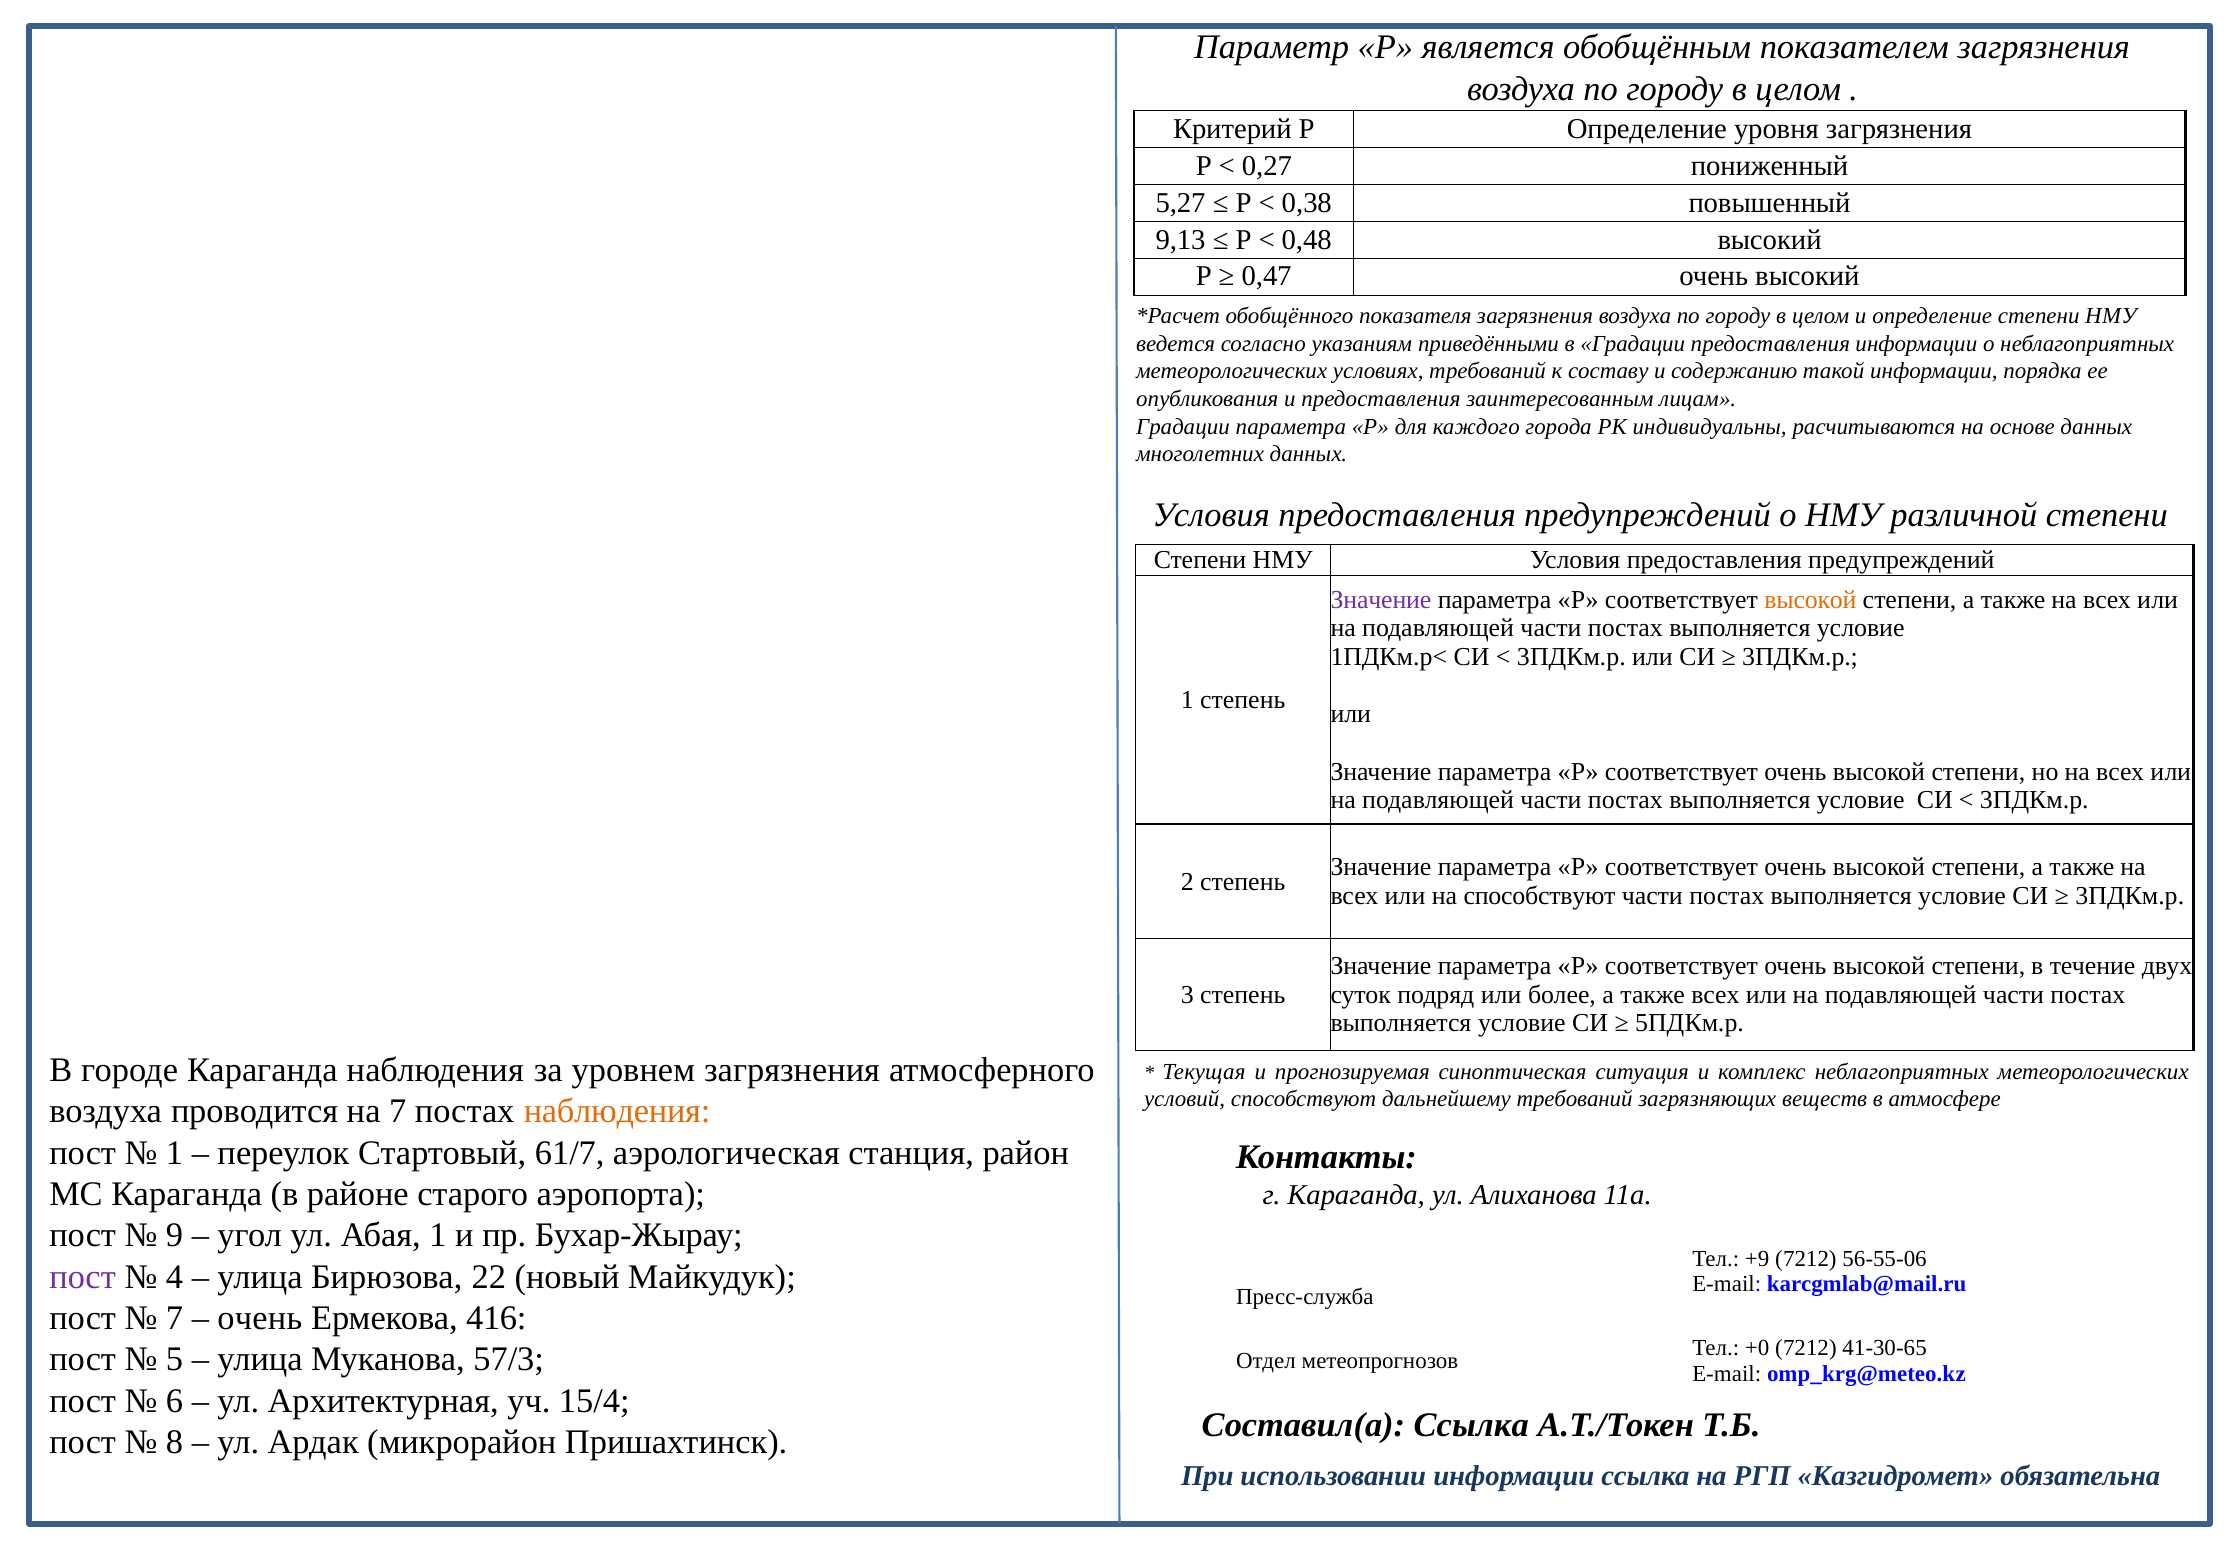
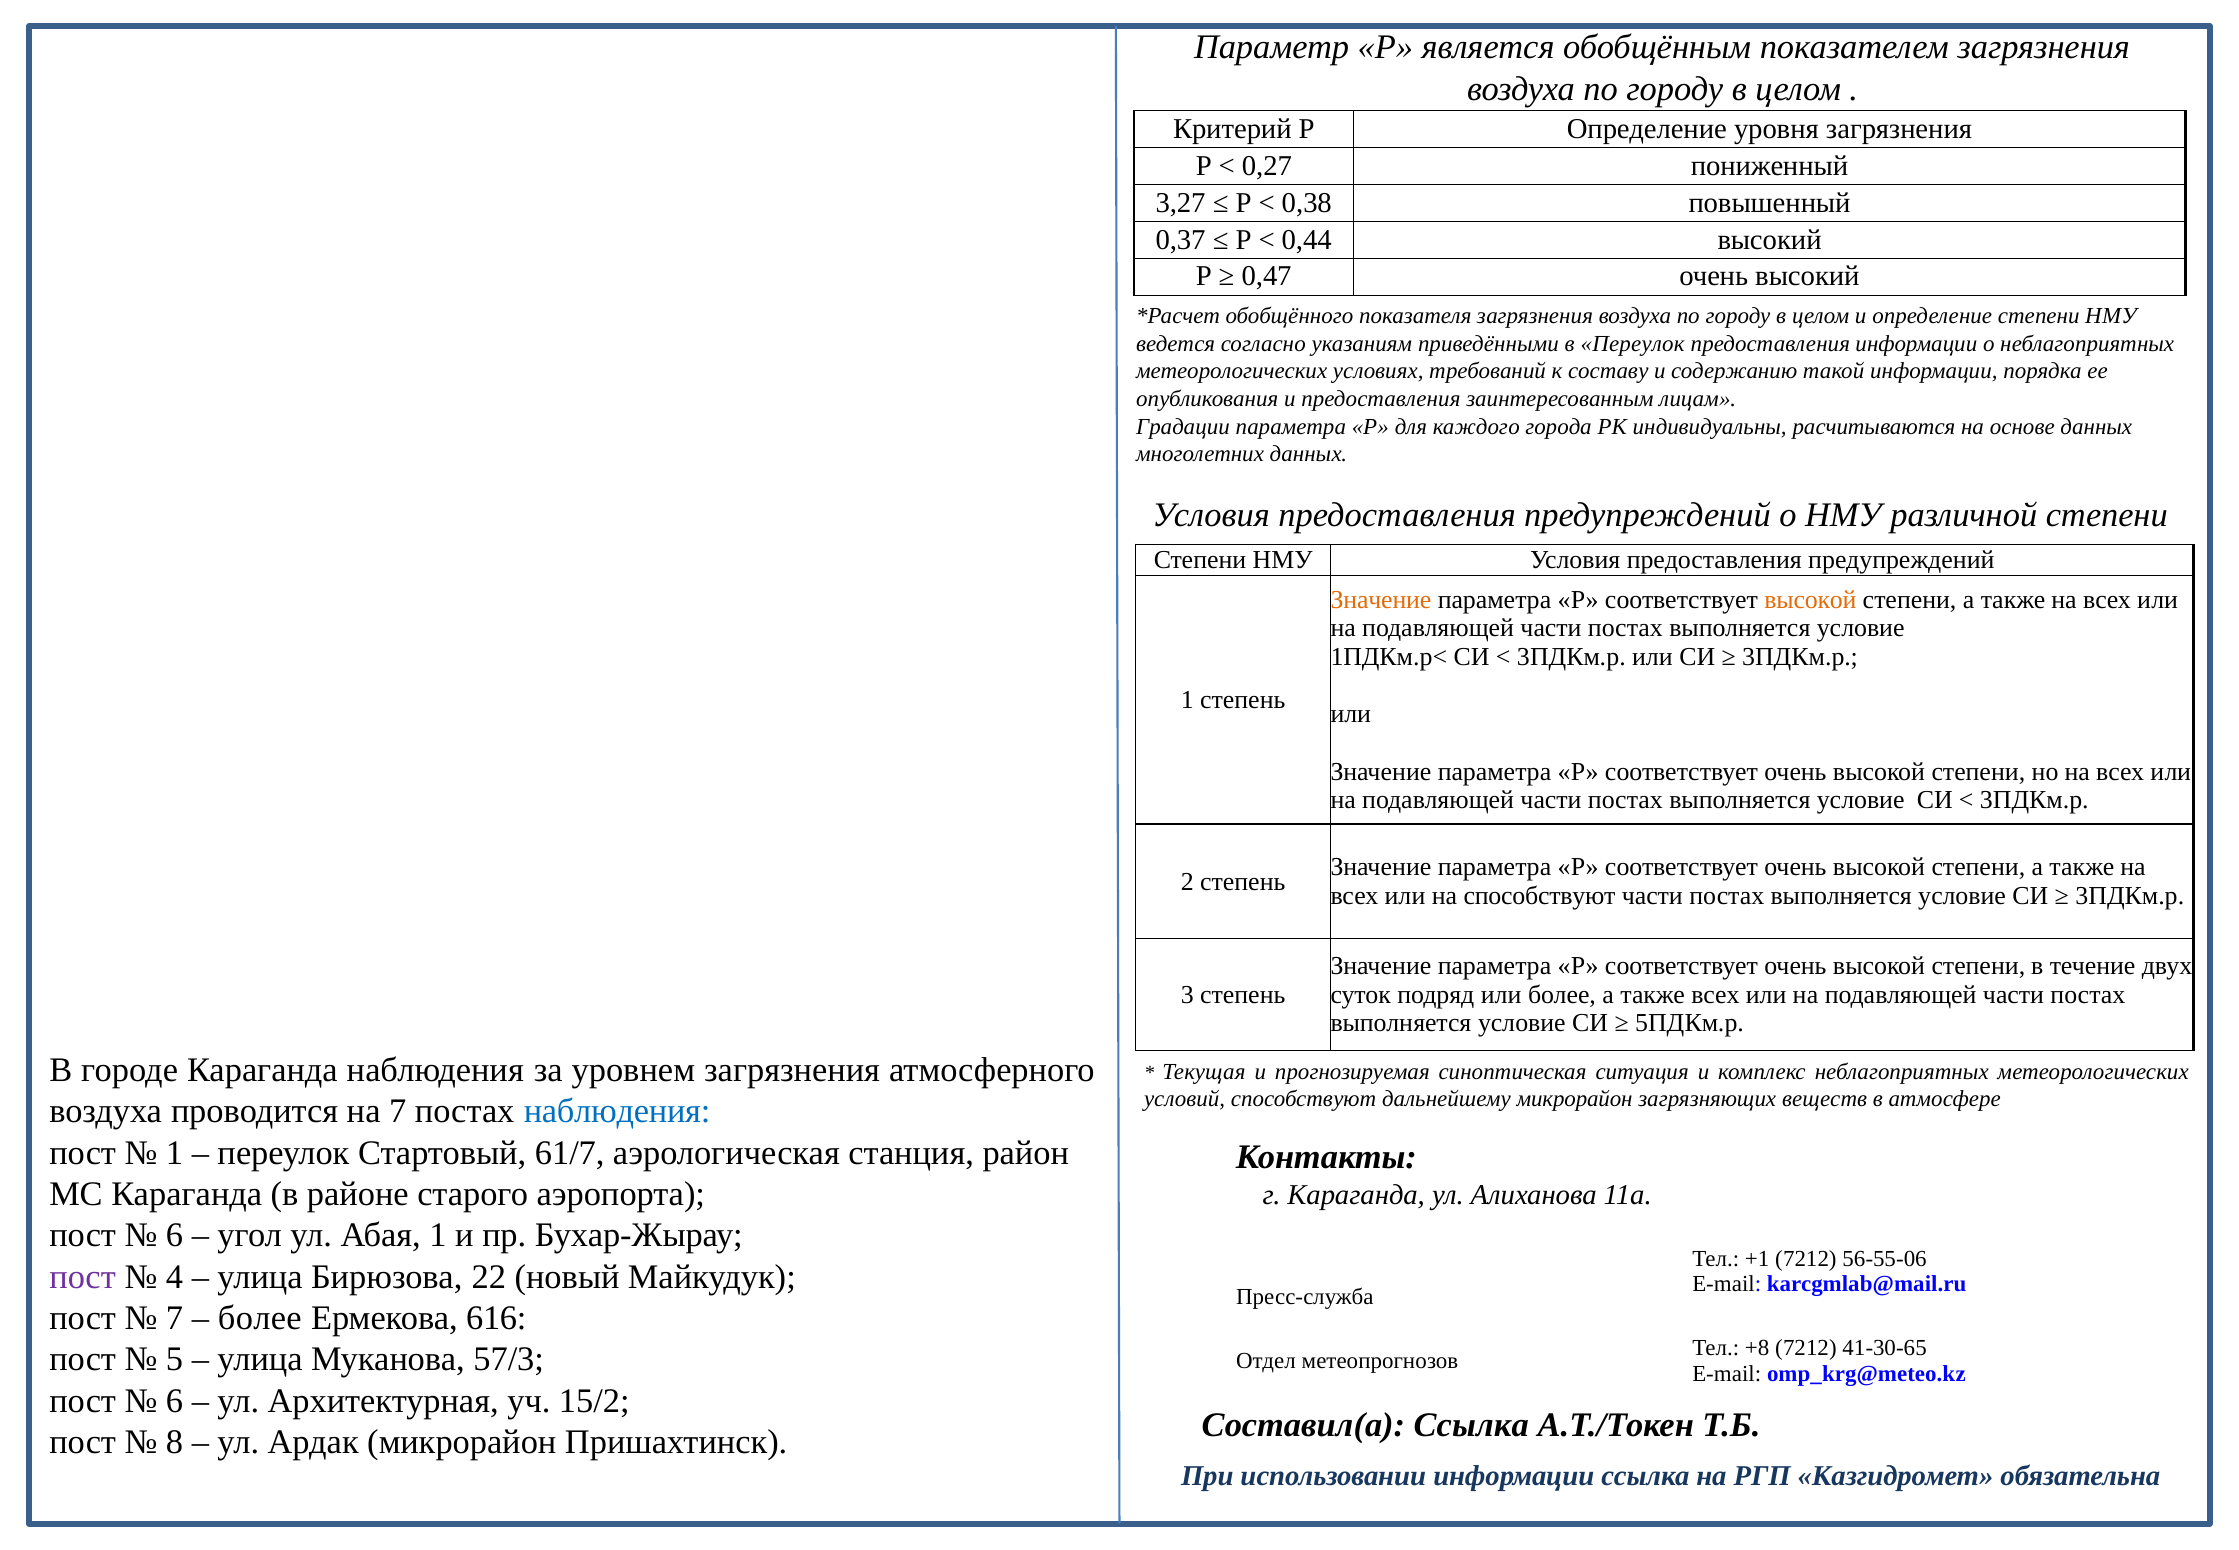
5,27: 5,27 -> 3,27
9,13: 9,13 -> 0,37
0,48: 0,48 -> 0,44
в Градации: Градации -> Переулок
Значение at (1381, 600) colour: purple -> orange
дальнейшему требований: требований -> микрорайон
наблюдения at (617, 1111) colour: orange -> blue
9 at (175, 1235): 9 -> 6
+9: +9 -> +1
очень at (260, 1318): очень -> более
416: 416 -> 616
+0: +0 -> +8
15/4: 15/4 -> 15/2
